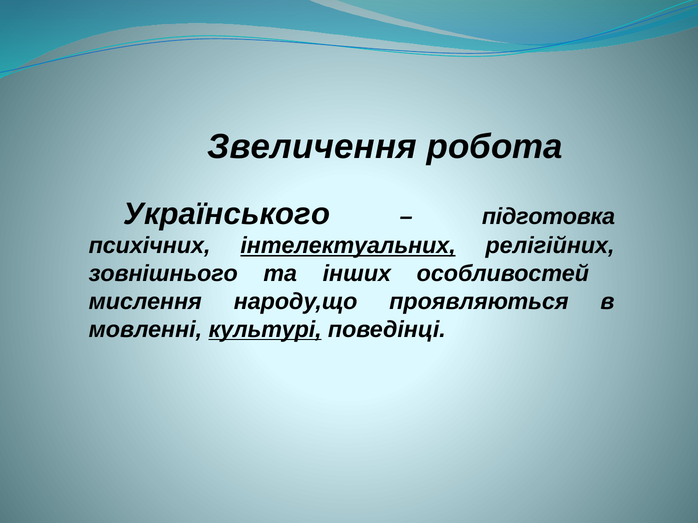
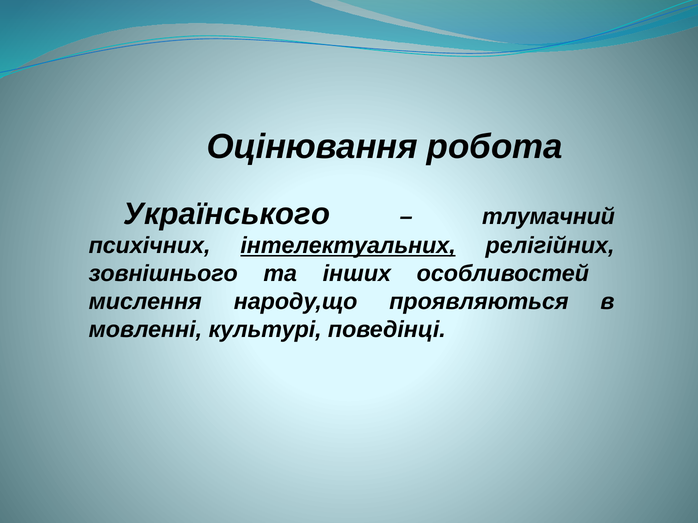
Звеличення: Звеличення -> Оцінювання
підготовка: підготовка -> тлумачний
культурі underline: present -> none
